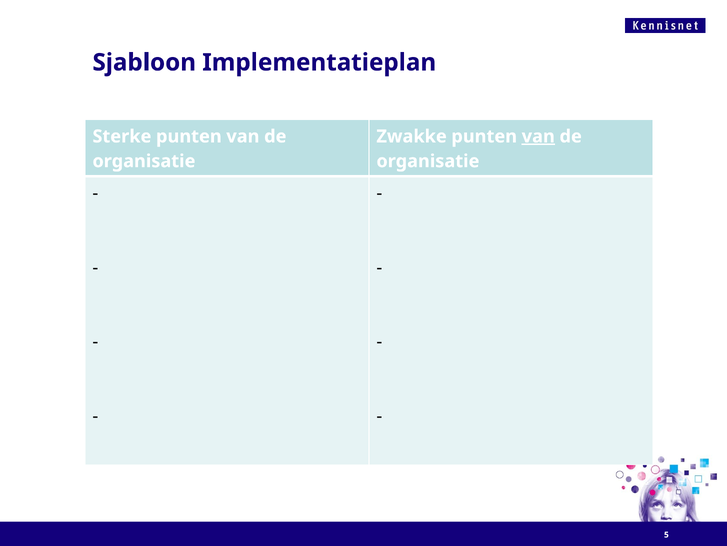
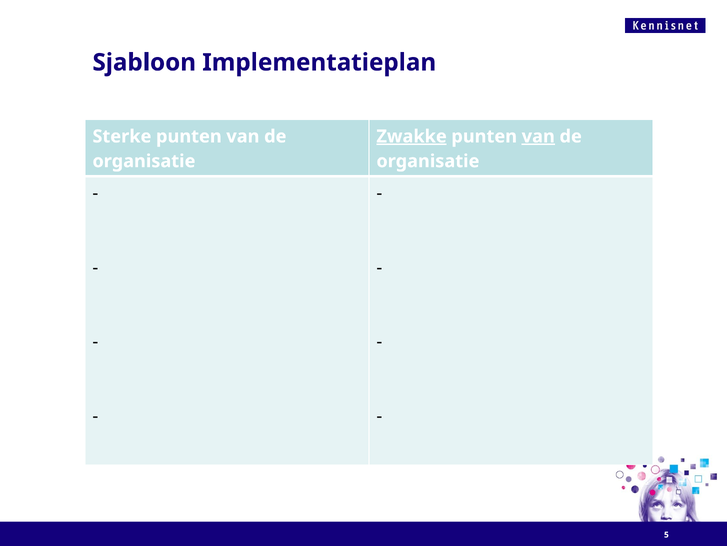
Zwakke underline: none -> present
